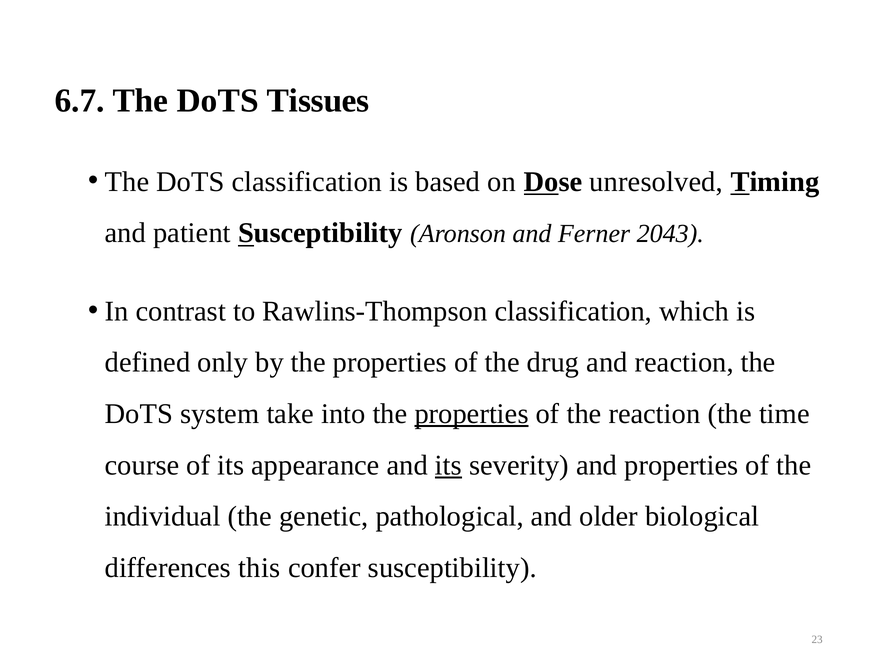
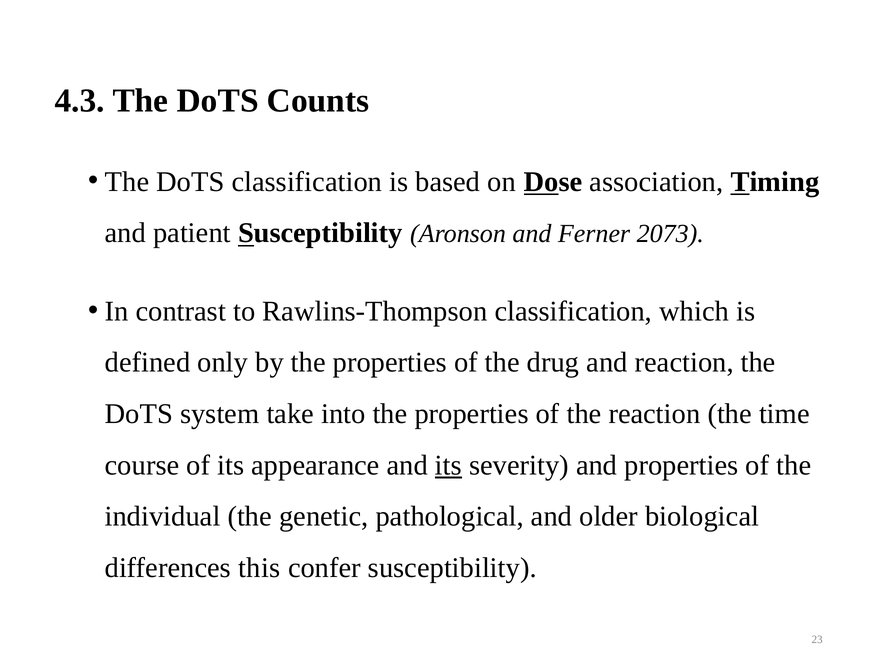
6.7: 6.7 -> 4.3
Tissues: Tissues -> Counts
unresolved: unresolved -> association
2043: 2043 -> 2073
properties at (472, 414) underline: present -> none
